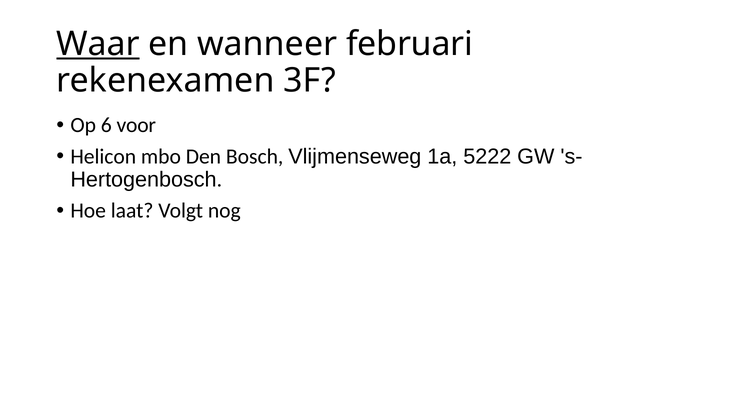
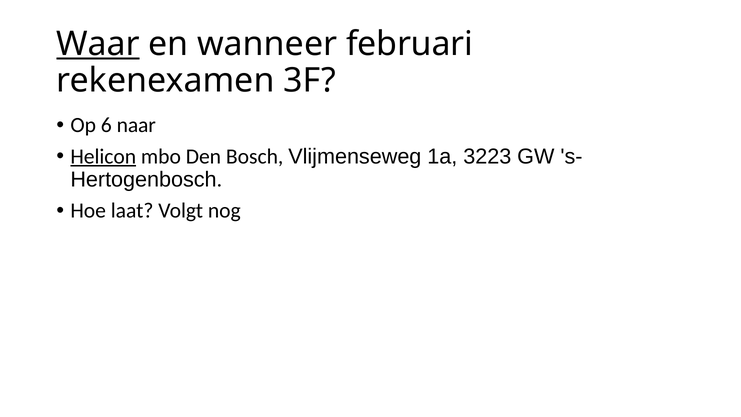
voor: voor -> naar
Helicon underline: none -> present
5222: 5222 -> 3223
